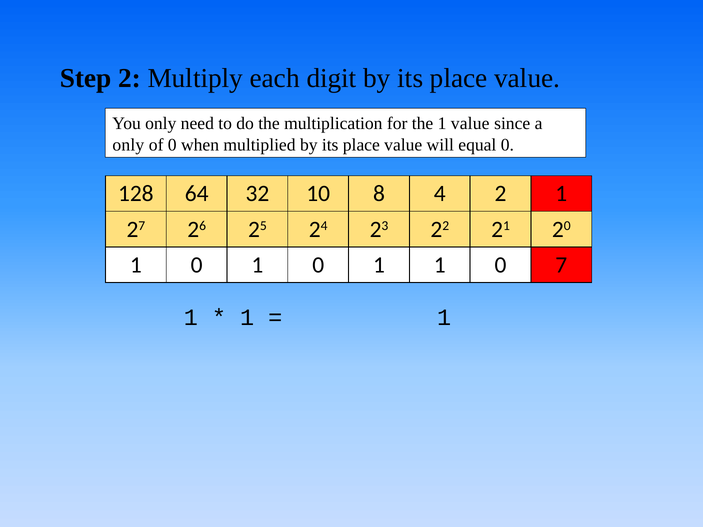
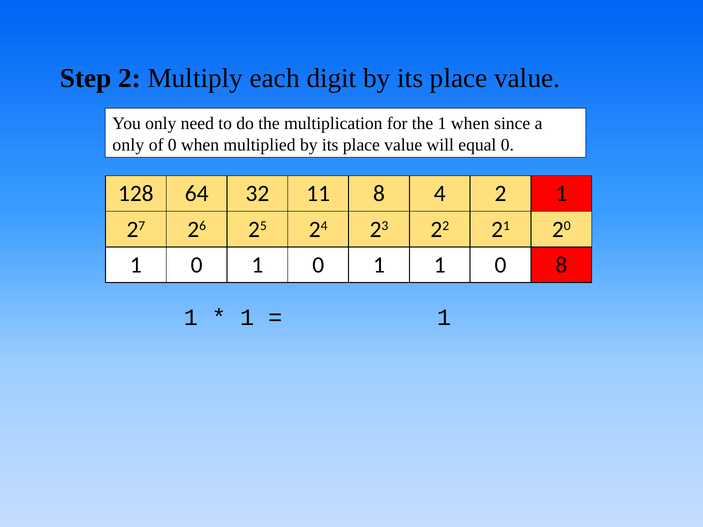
1 value: value -> when
10: 10 -> 11
0 7: 7 -> 8
